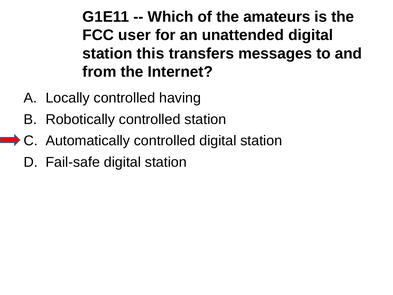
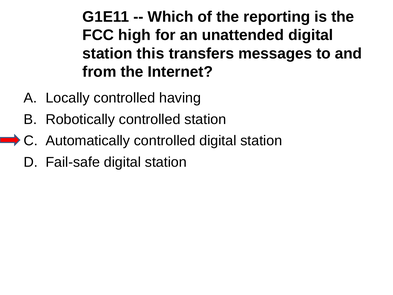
amateurs: amateurs -> reporting
user: user -> high
